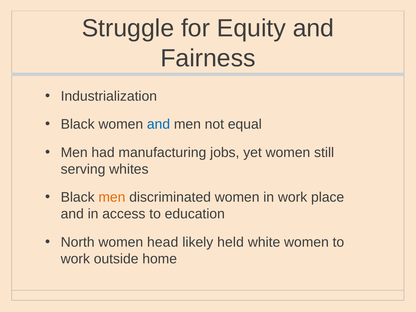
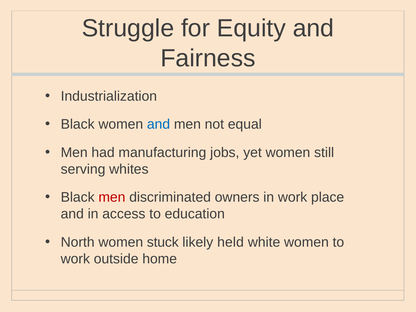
men at (112, 197) colour: orange -> red
discriminated women: women -> owners
head: head -> stuck
